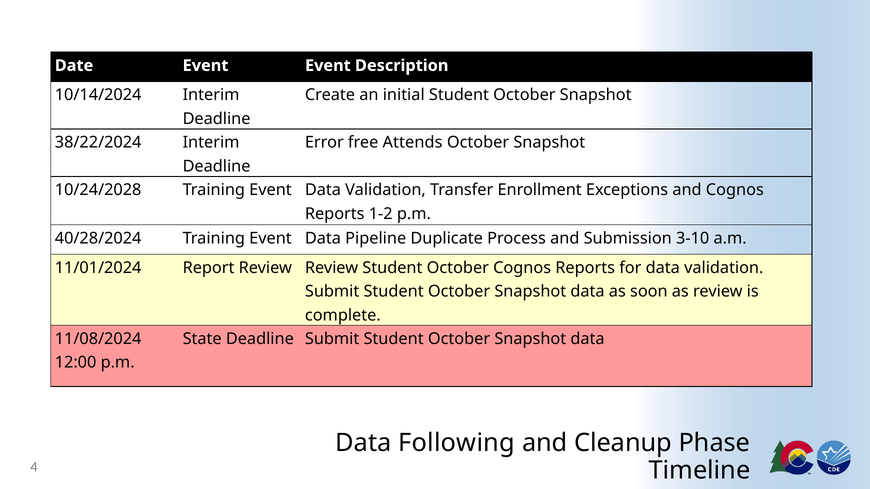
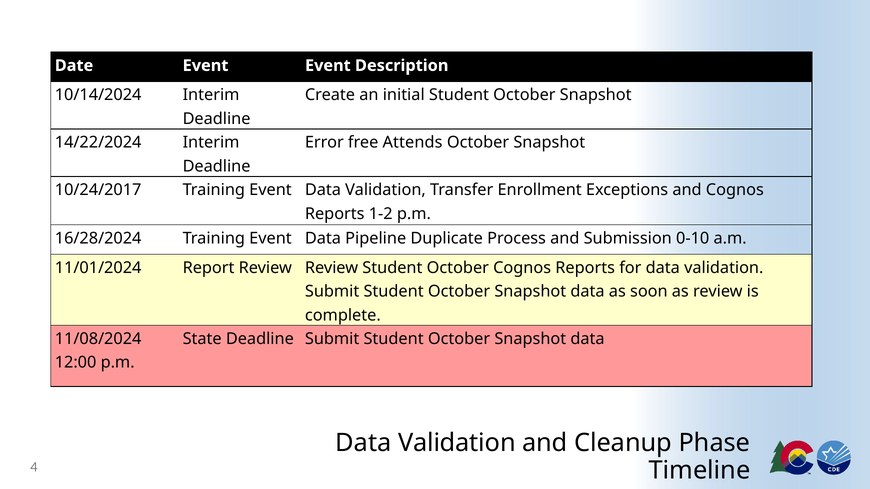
38/22/2024: 38/22/2024 -> 14/22/2024
10/24/2028: 10/24/2028 -> 10/24/2017
40/28/2024: 40/28/2024 -> 16/28/2024
3-10: 3-10 -> 0-10
Following at (457, 443): Following -> Validation
